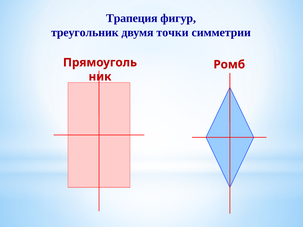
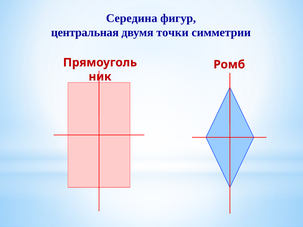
Трапеция: Трапеция -> Середина
треугольник: треугольник -> центральная
